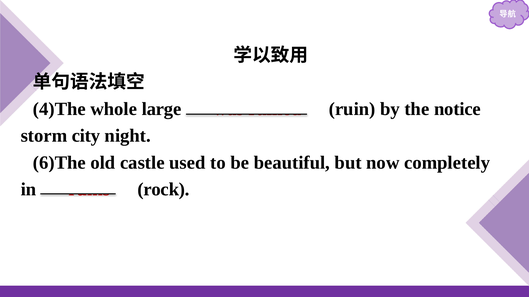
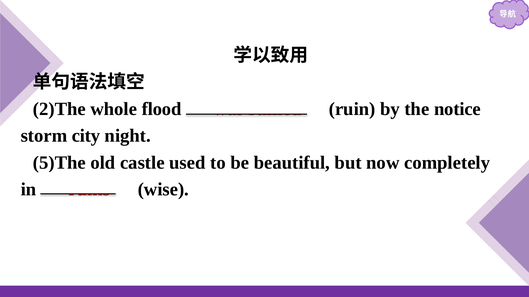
4)The: 4)The -> 2)The
large: large -> flood
6)The: 6)The -> 5)The
rock: rock -> wise
